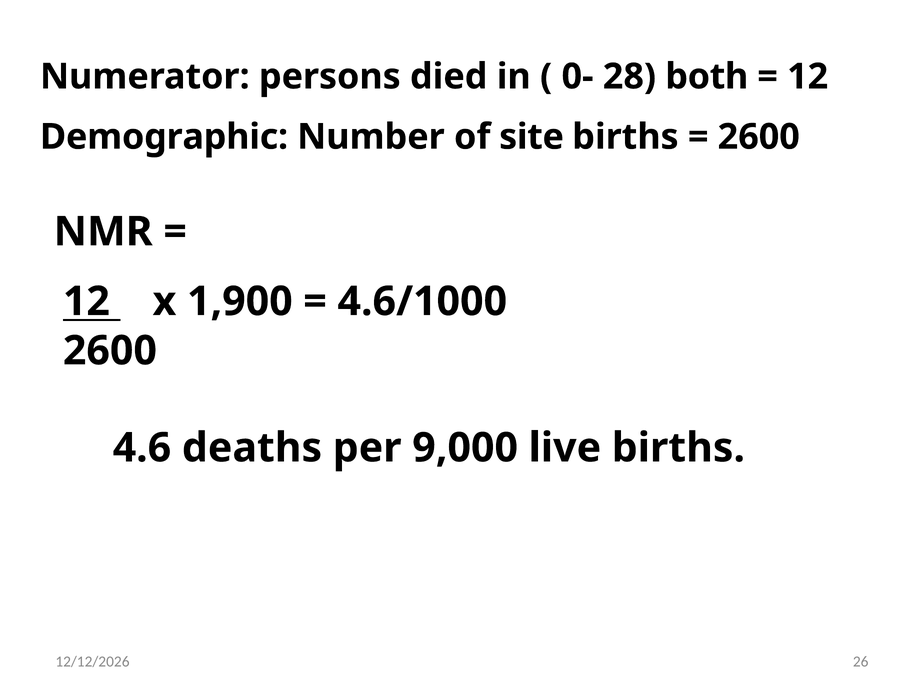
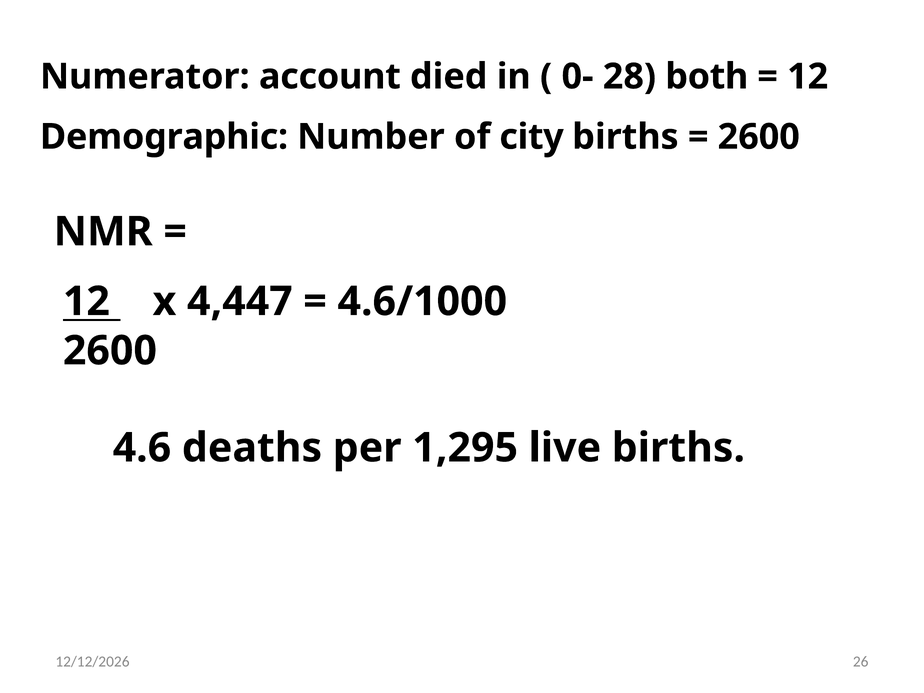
persons: persons -> account
site: site -> city
1,900: 1,900 -> 4,447
9,000: 9,000 -> 1,295
